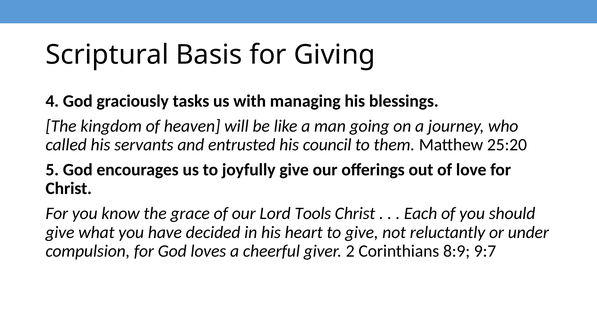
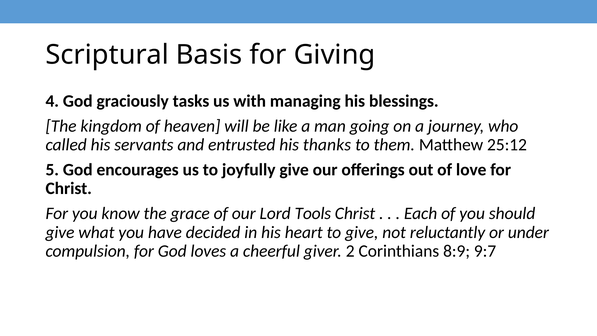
council: council -> thanks
25:20: 25:20 -> 25:12
